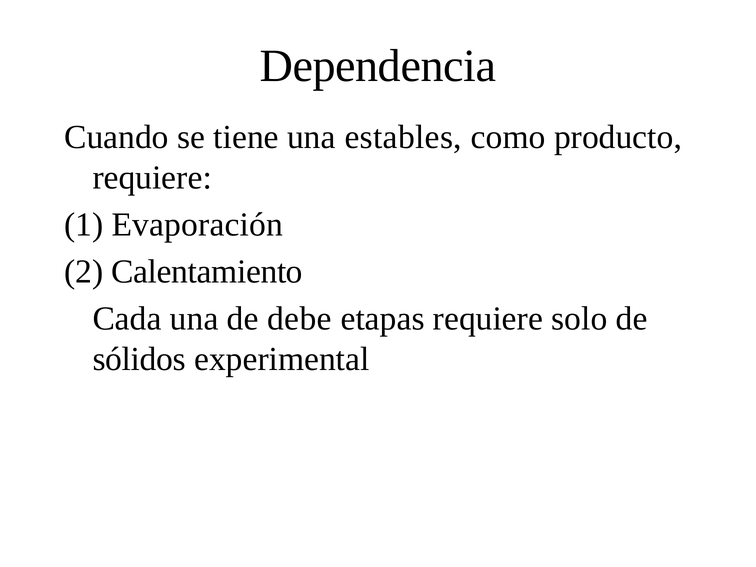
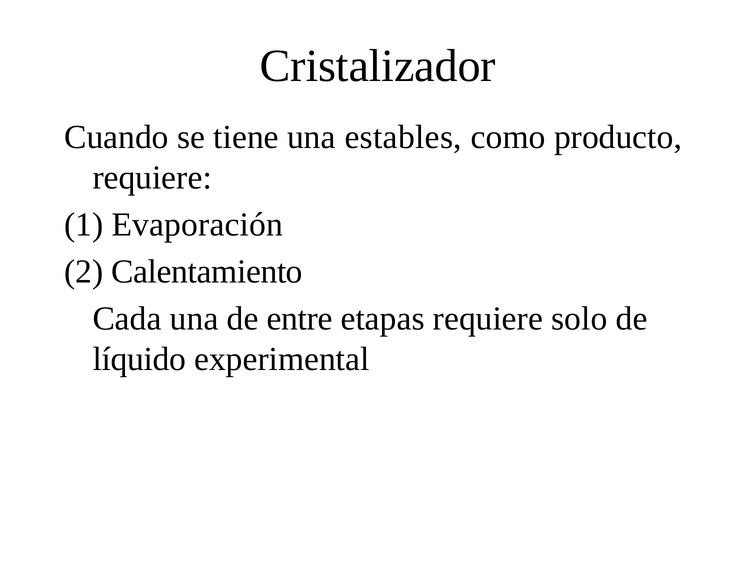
Dependencia: Dependencia -> Cristalizador
debe: debe -> entre
sólidos: sólidos -> líquido
